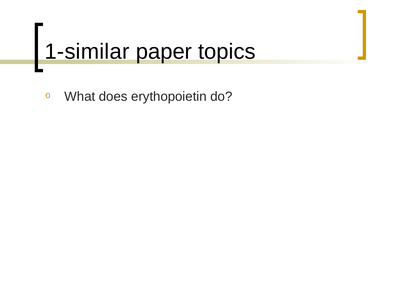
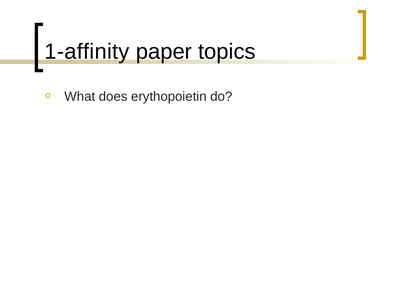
1-similar: 1-similar -> 1-affinity
